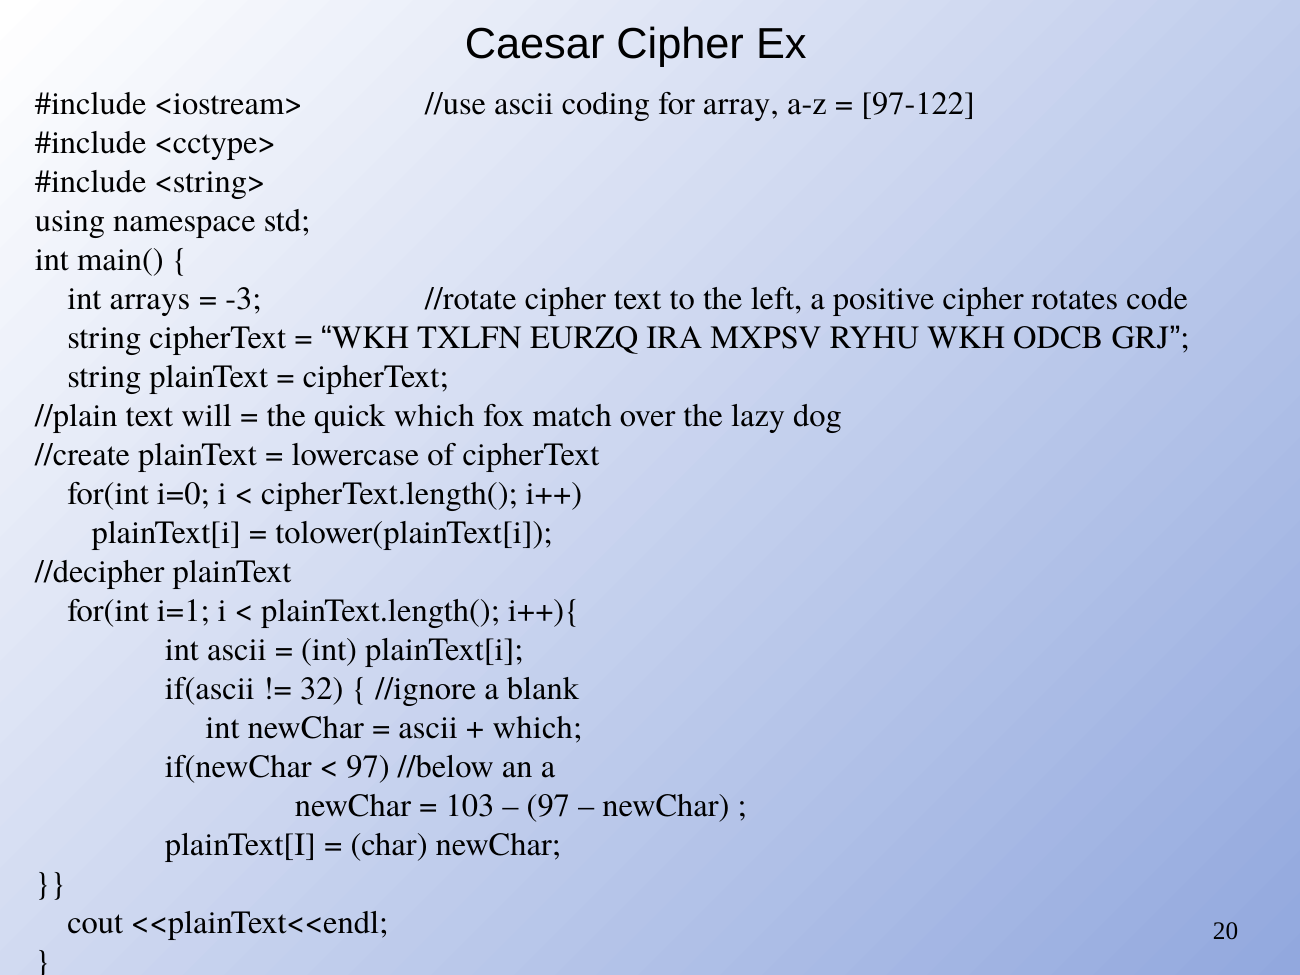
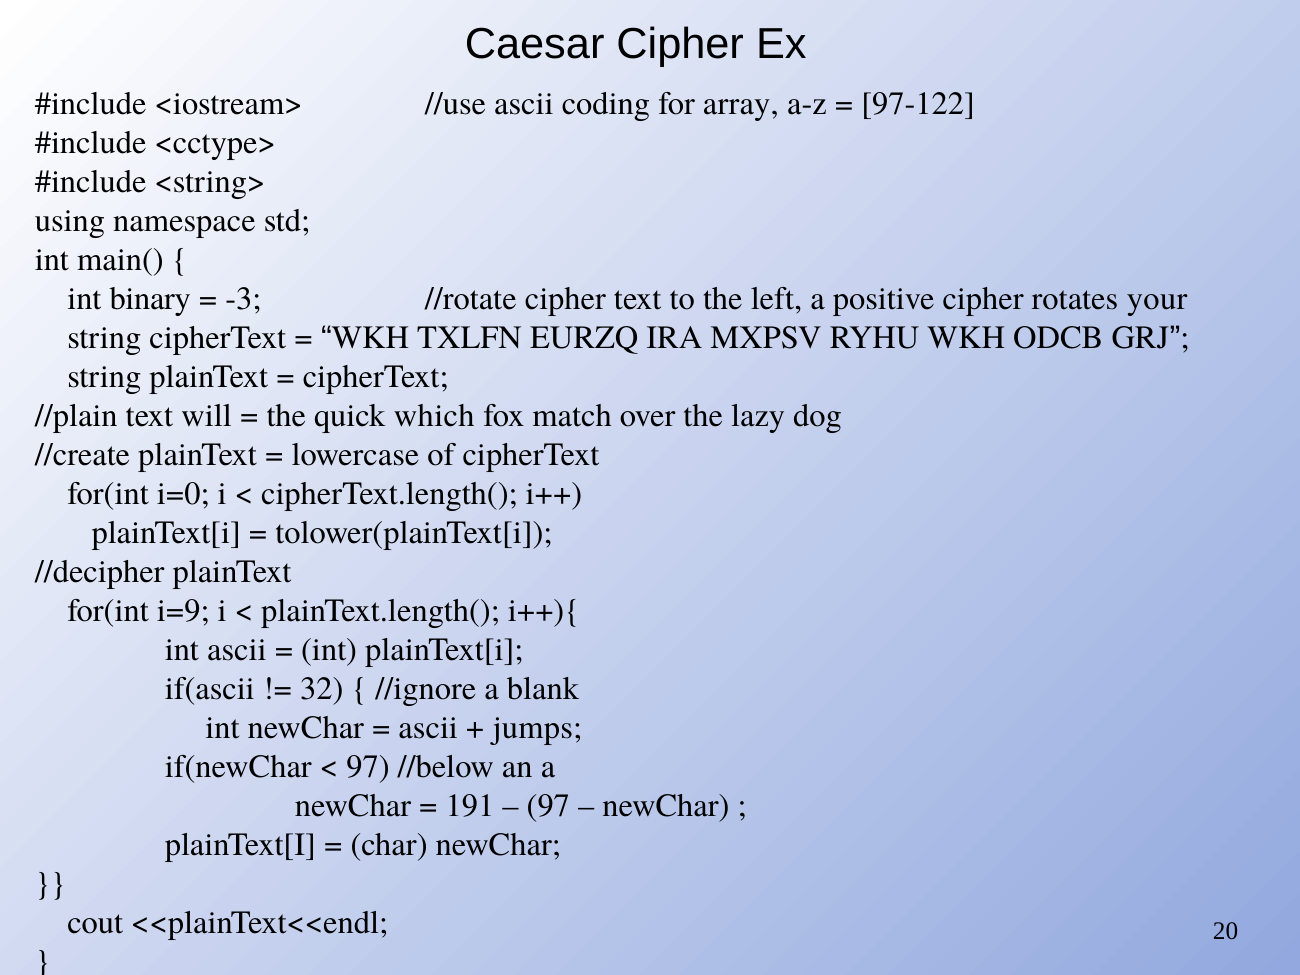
arrays: arrays -> binary
code: code -> your
i=1: i=1 -> i=9
which at (537, 728): which -> jumps
103: 103 -> 191
